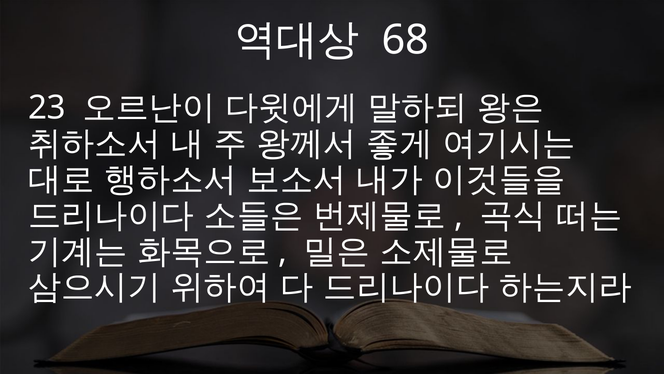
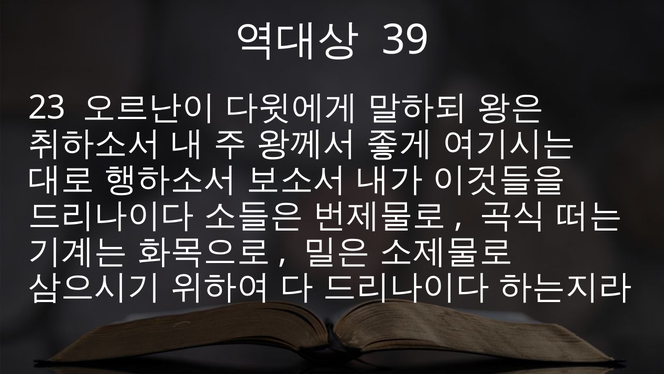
68: 68 -> 39
